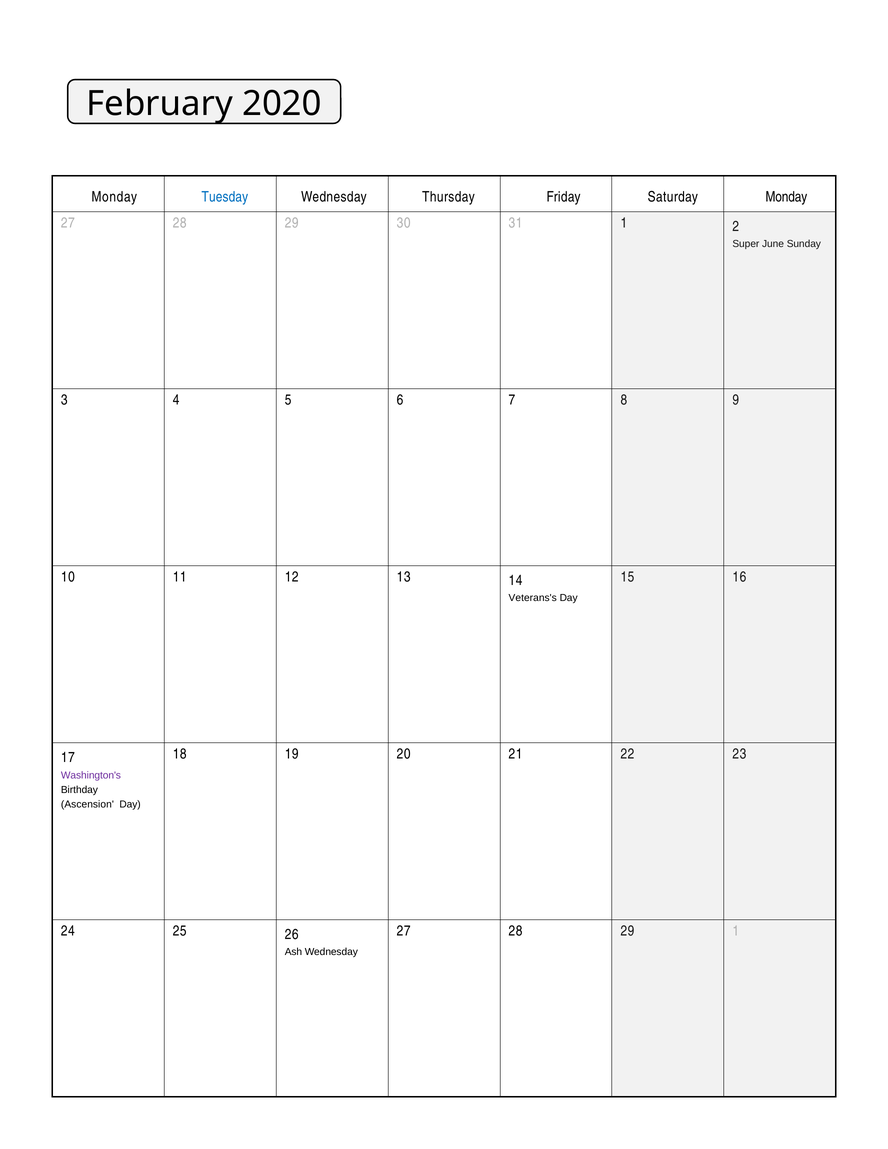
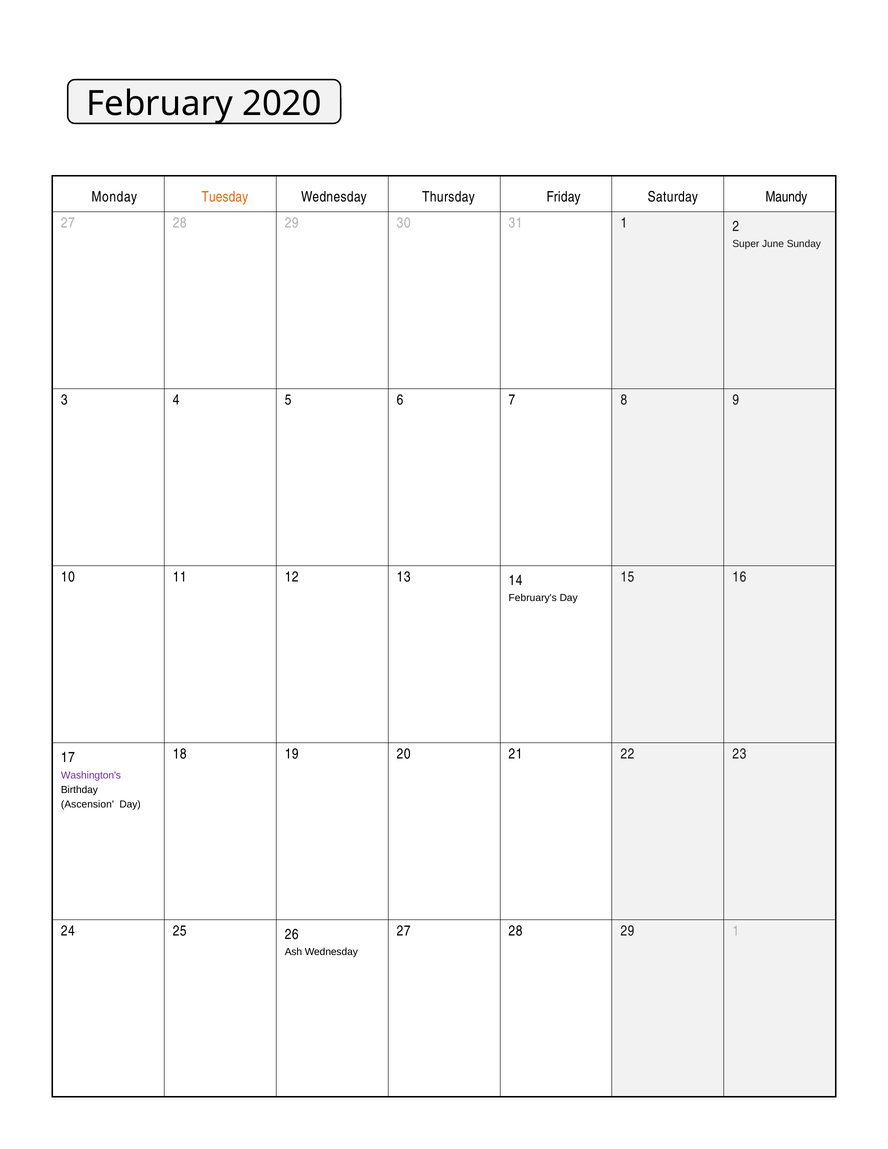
Tuesday colour: blue -> orange
Saturday Monday: Monday -> Maundy
Veterans's: Veterans's -> February's
